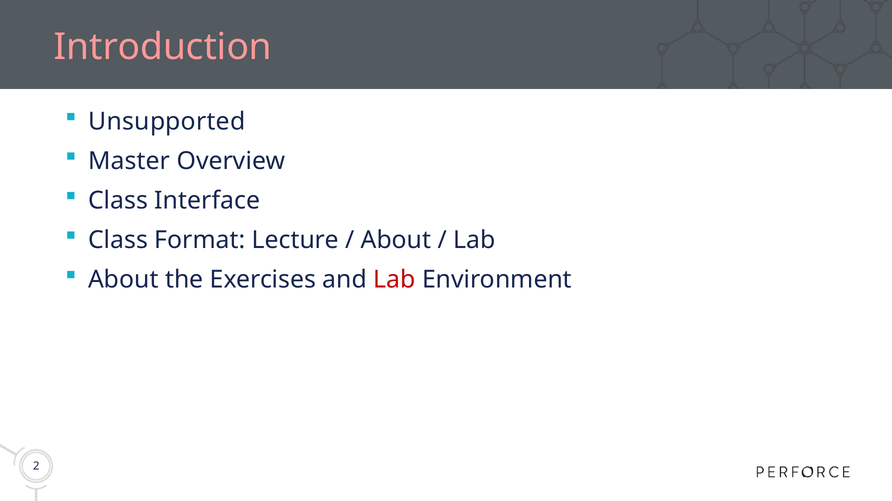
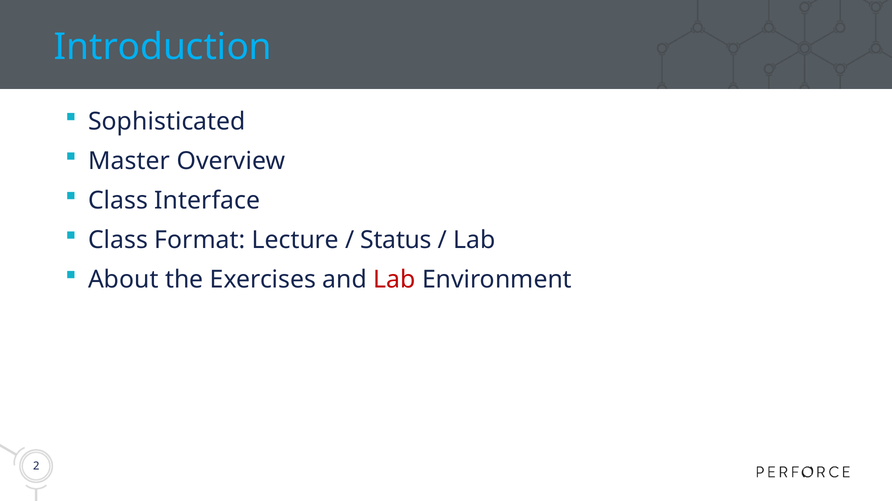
Introduction colour: pink -> light blue
Unsupported: Unsupported -> Sophisticated
About at (396, 241): About -> Status
